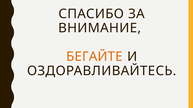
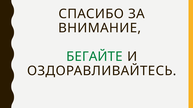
БЕГАЙТЕ colour: orange -> green
